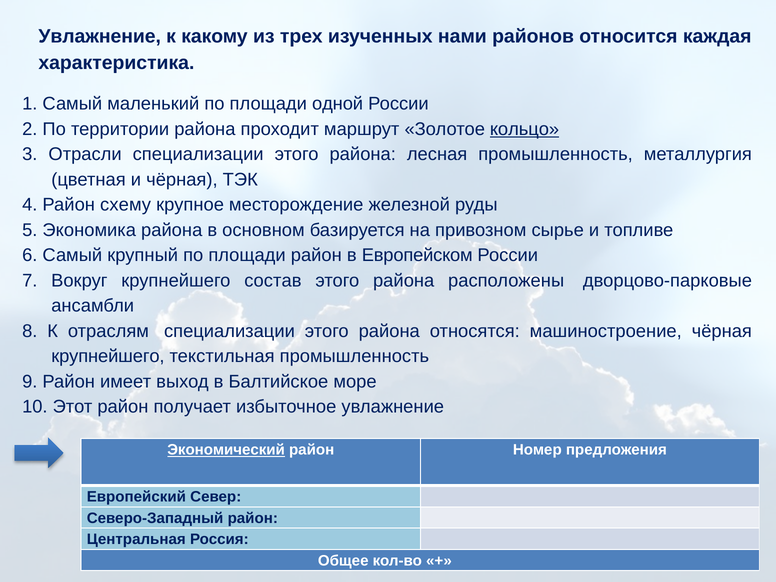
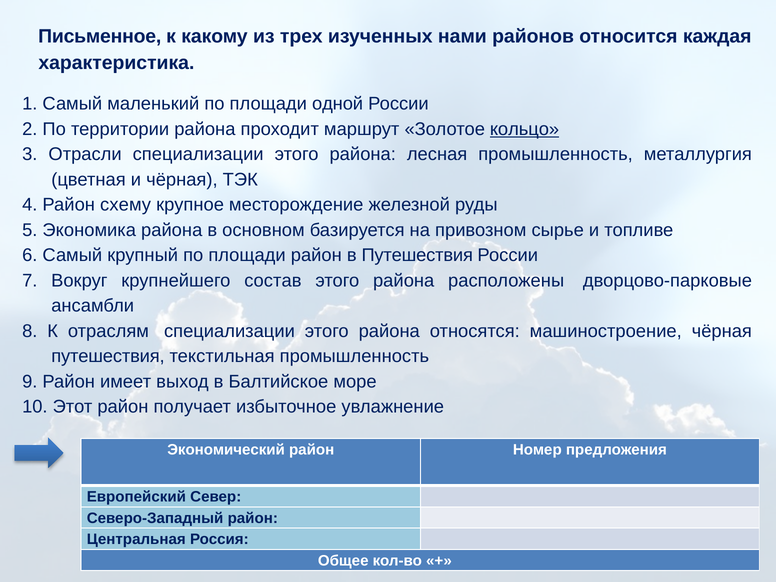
Увлажнение at (100, 36): Увлажнение -> Письменное
в Европейском: Европейском -> Путешествия
крупнейшего at (108, 356): крупнейшего -> путешествия
Экономический underline: present -> none
